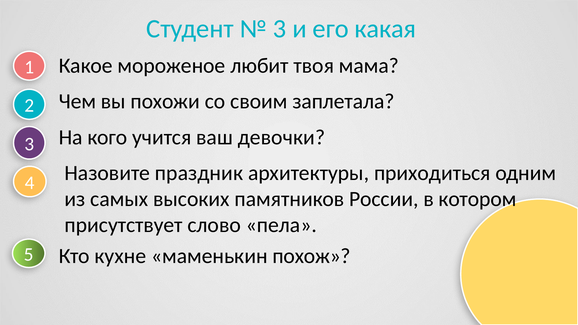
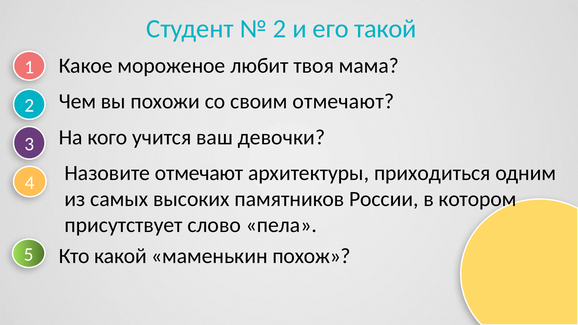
3 at (280, 29): 3 -> 2
какая: какая -> такой
своим заплетала: заплетала -> отмечают
Назовите праздник: праздник -> отмечают
кухне: кухне -> какой
